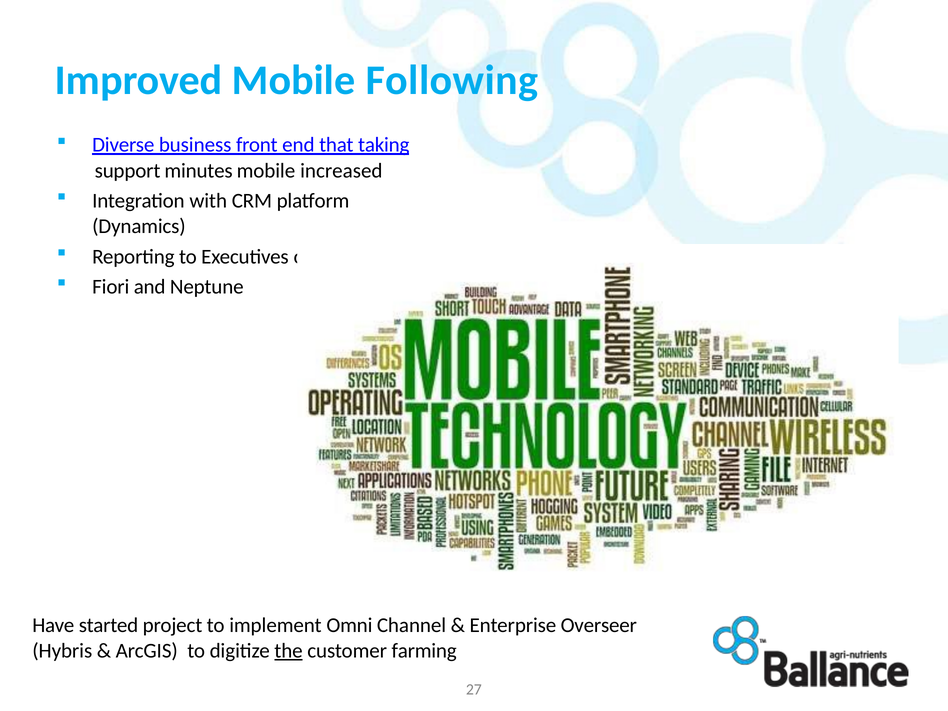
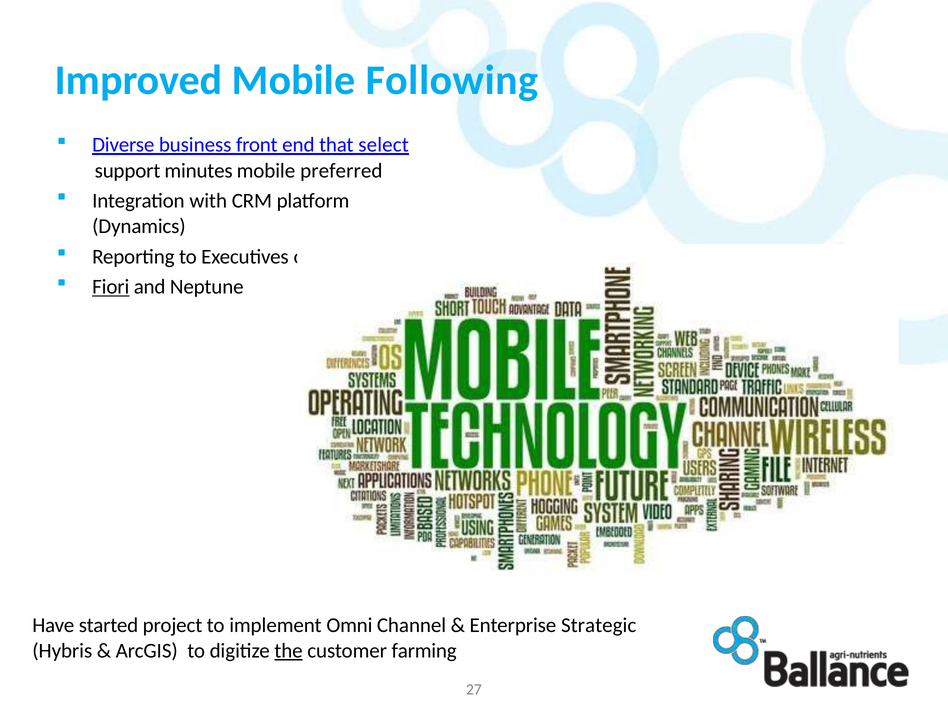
taking: taking -> select
increased: increased -> preferred
Fiori underline: none -> present
Overseer: Overseer -> Strategic
